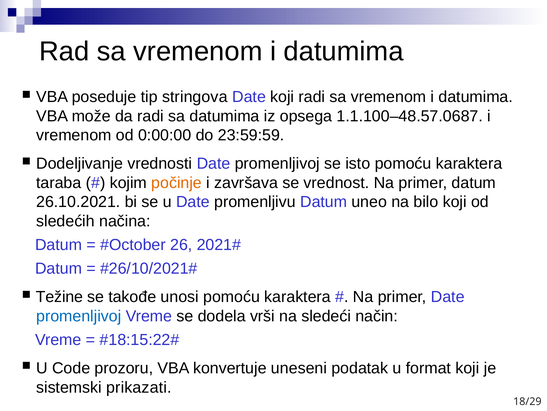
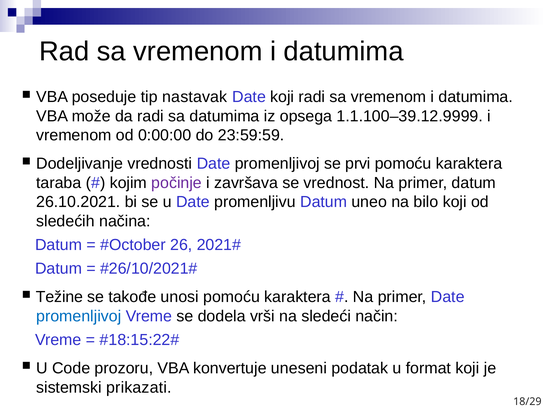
stringova: stringova -> nastavak
1.1.100–48.57.0687: 1.1.100–48.57.0687 -> 1.1.100–39.12.9999
isto: isto -> prvi
počinje colour: orange -> purple
